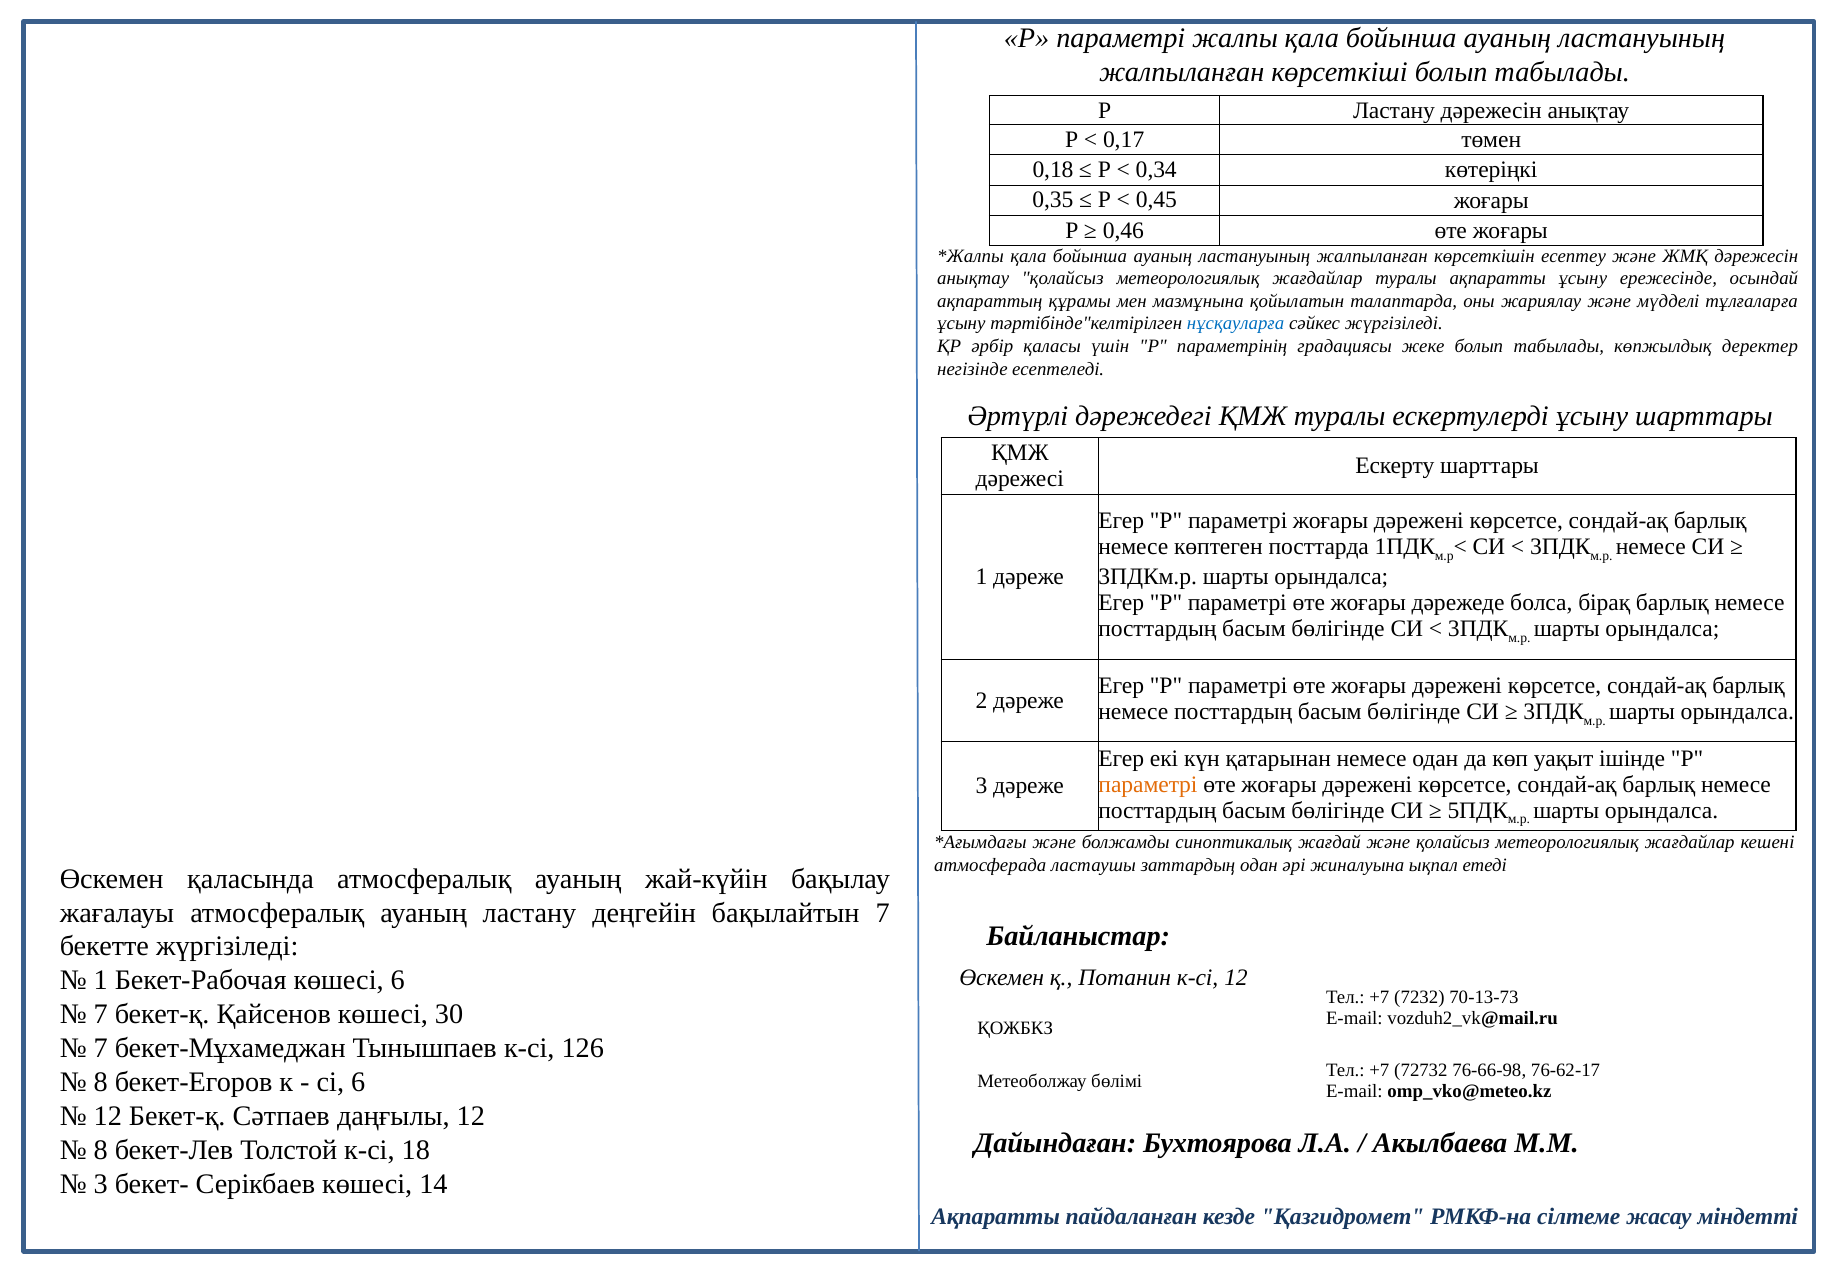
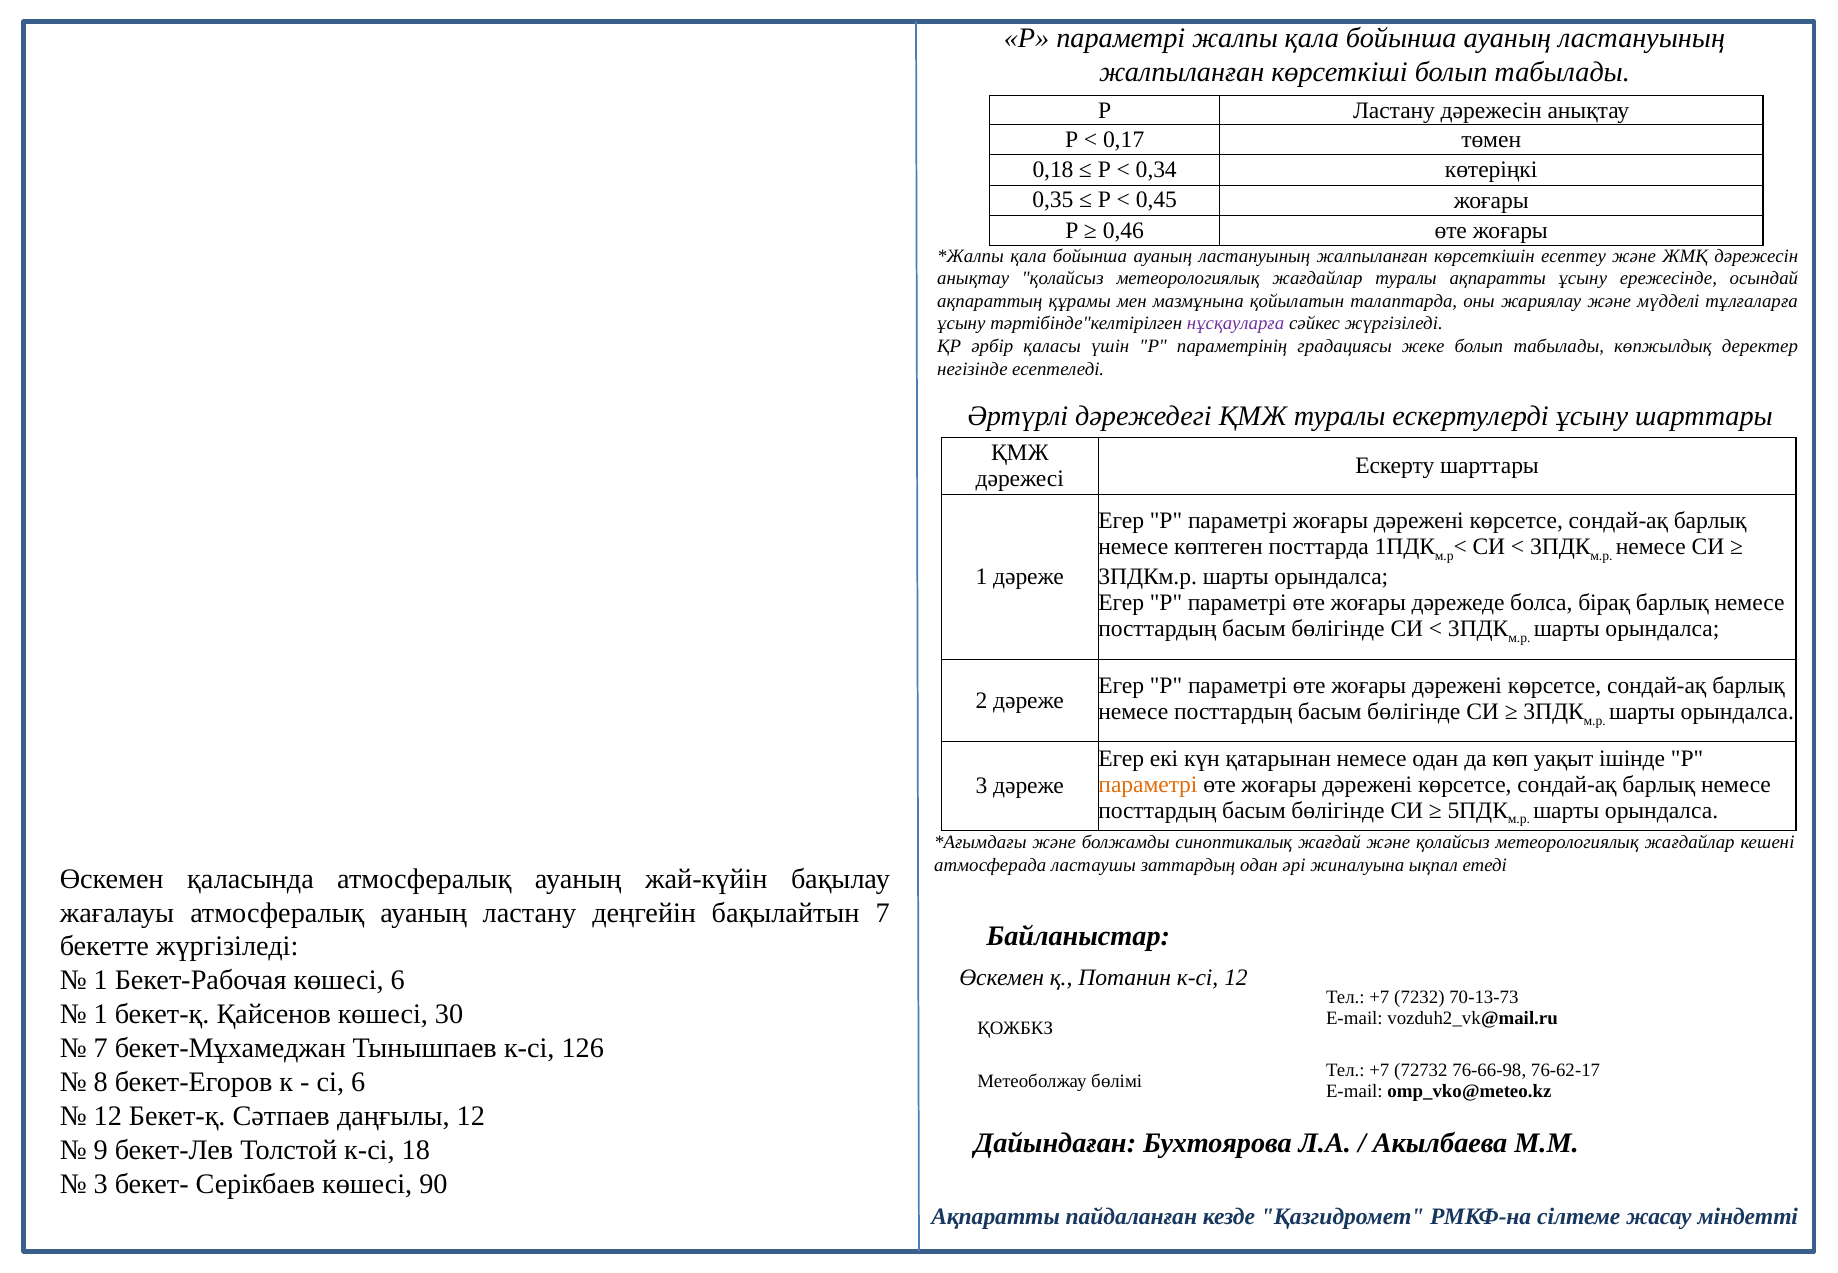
нұсқауларға colour: blue -> purple
7 at (101, 1014): 7 -> 1
8 at (101, 1150): 8 -> 9
14: 14 -> 90
